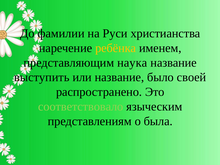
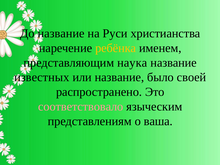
До фамилии: фамилии -> название
выступить: выступить -> известных
соответствовало colour: light green -> pink
была: была -> ваша
